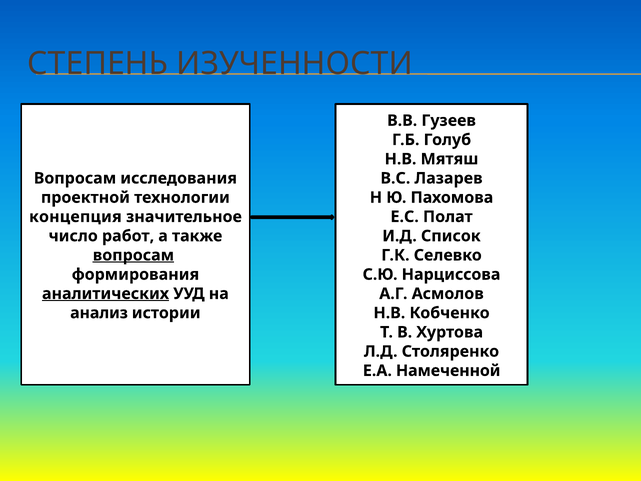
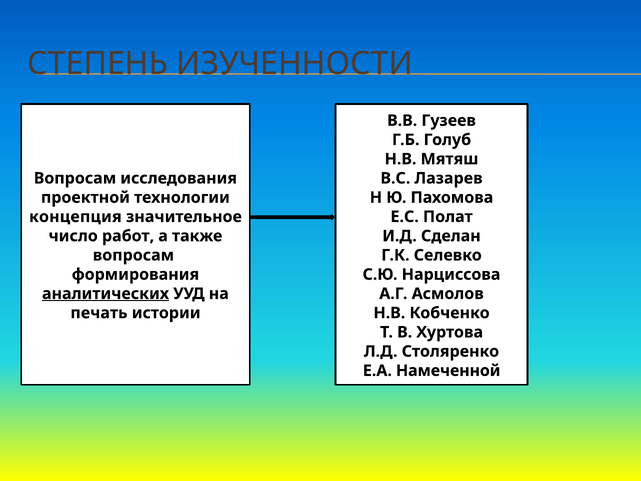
Список: Список -> Сделан
вопросам at (133, 255) underline: present -> none
анализ: анализ -> печать
